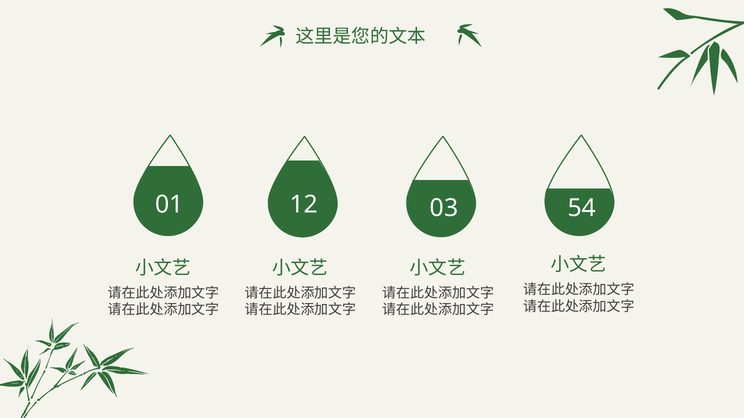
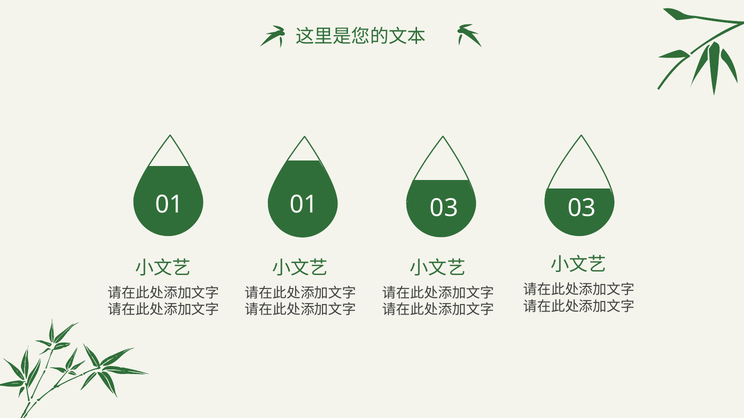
01 12: 12 -> 01
03 54: 54 -> 03
